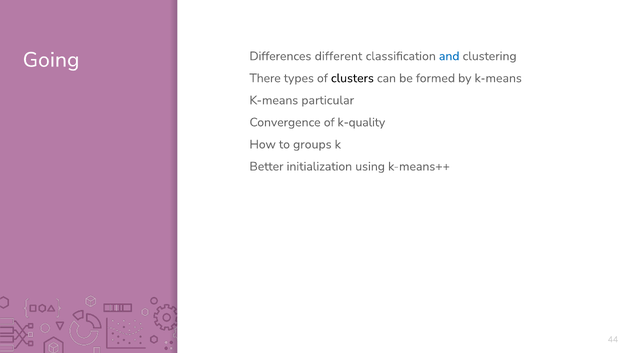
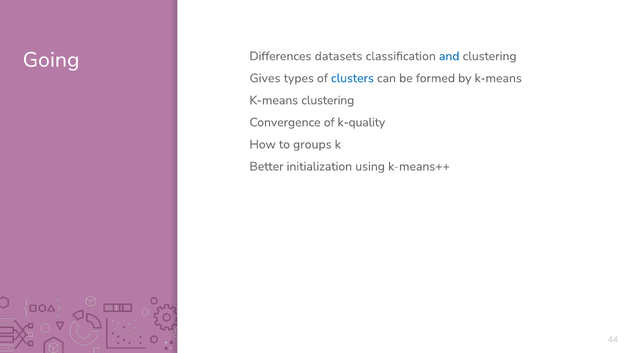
different: different -> datasets
There: There -> Gives
clusters colour: black -> blue
K-means particular: particular -> clustering
